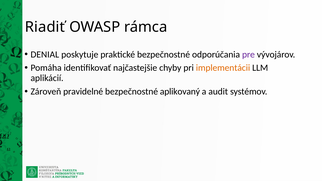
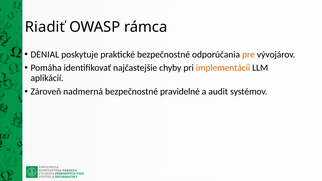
pre colour: purple -> orange
pravidelné: pravidelné -> nadmerná
aplikovaný: aplikovaný -> pravidelné
